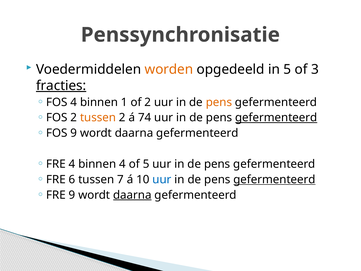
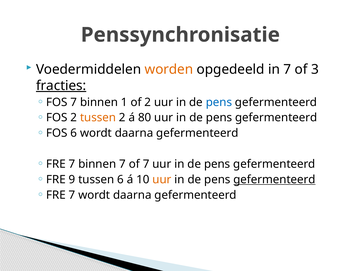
in 5: 5 -> 7
FOS 4: 4 -> 7
pens at (219, 102) colour: orange -> blue
74: 74 -> 80
gefermenteerd at (276, 118) underline: present -> none
FOS 9: 9 -> 6
4 at (72, 164): 4 -> 7
binnen 4: 4 -> 7
of 5: 5 -> 7
6: 6 -> 9
tussen 7: 7 -> 6
uur at (162, 179) colour: blue -> orange
9 at (72, 195): 9 -> 7
daarna at (132, 195) underline: present -> none
